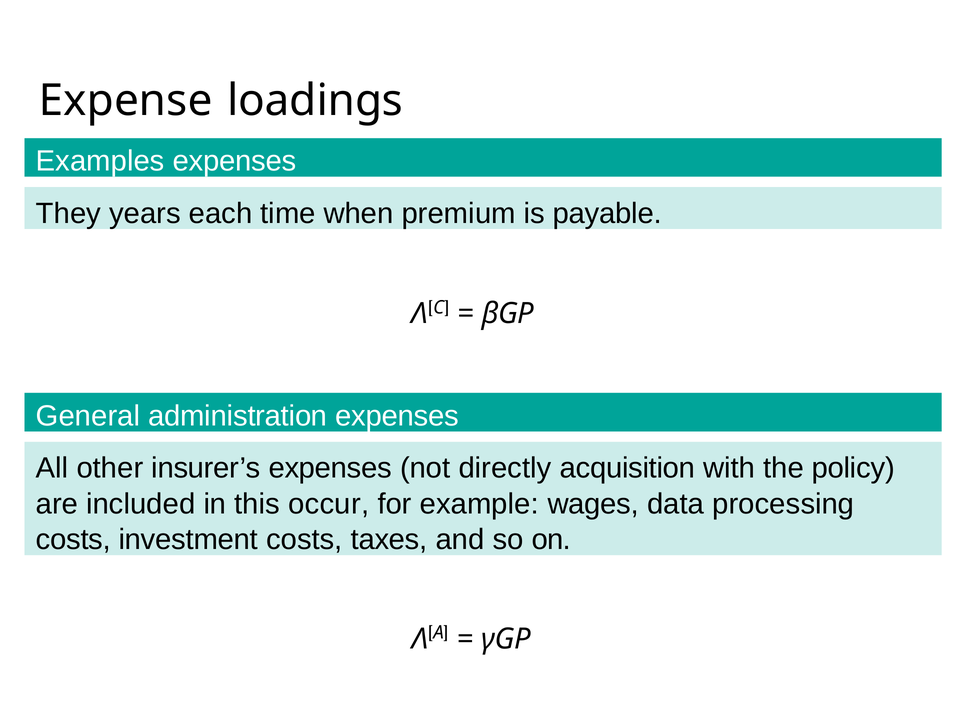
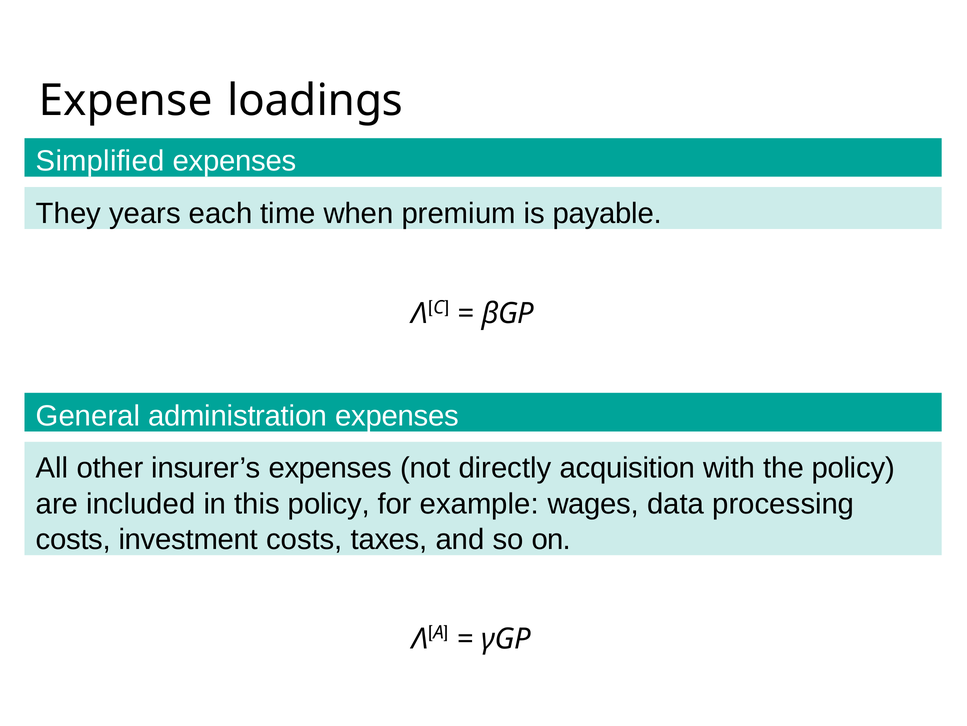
Examples: Examples -> Simplified
this occur: occur -> policy
